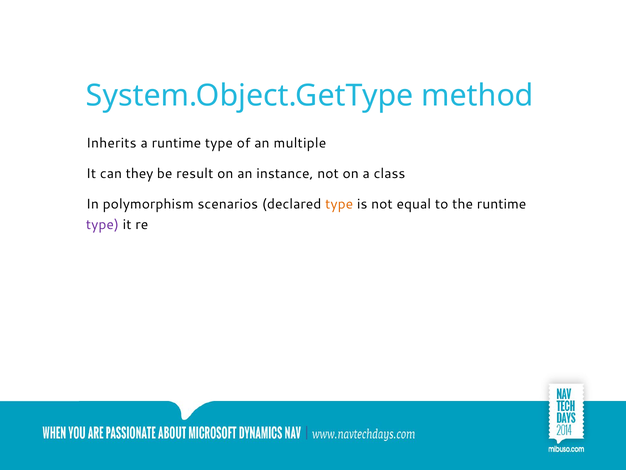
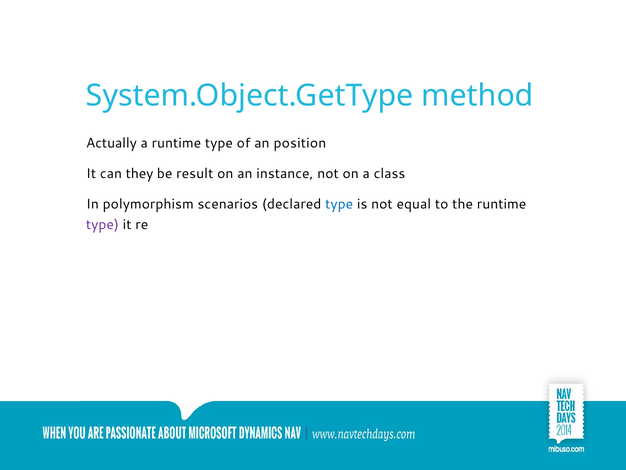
Inherits: Inherits -> Actually
multiple: multiple -> position
type at (339, 204) colour: orange -> blue
